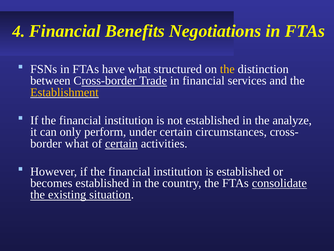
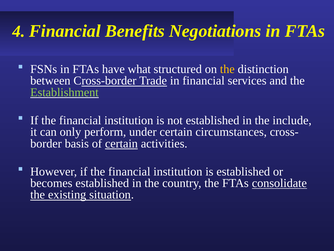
Establishment colour: yellow -> light green
analyze: analyze -> include
what at (77, 143): what -> basis
